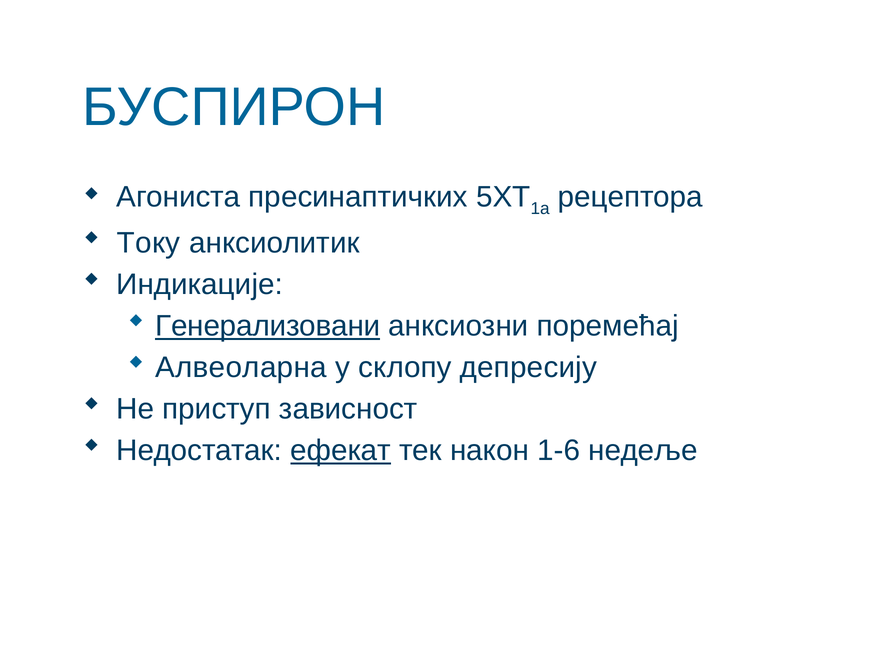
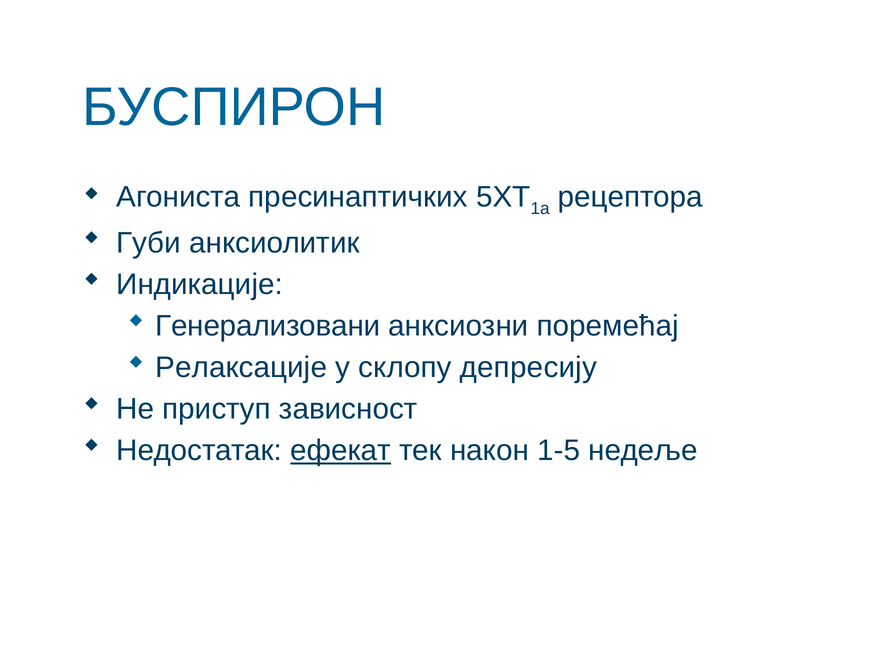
Току: Току -> Губи
Генерализовани underline: present -> none
Алвеоларна: Алвеоларна -> Релаксације
1-6: 1-6 -> 1-5
